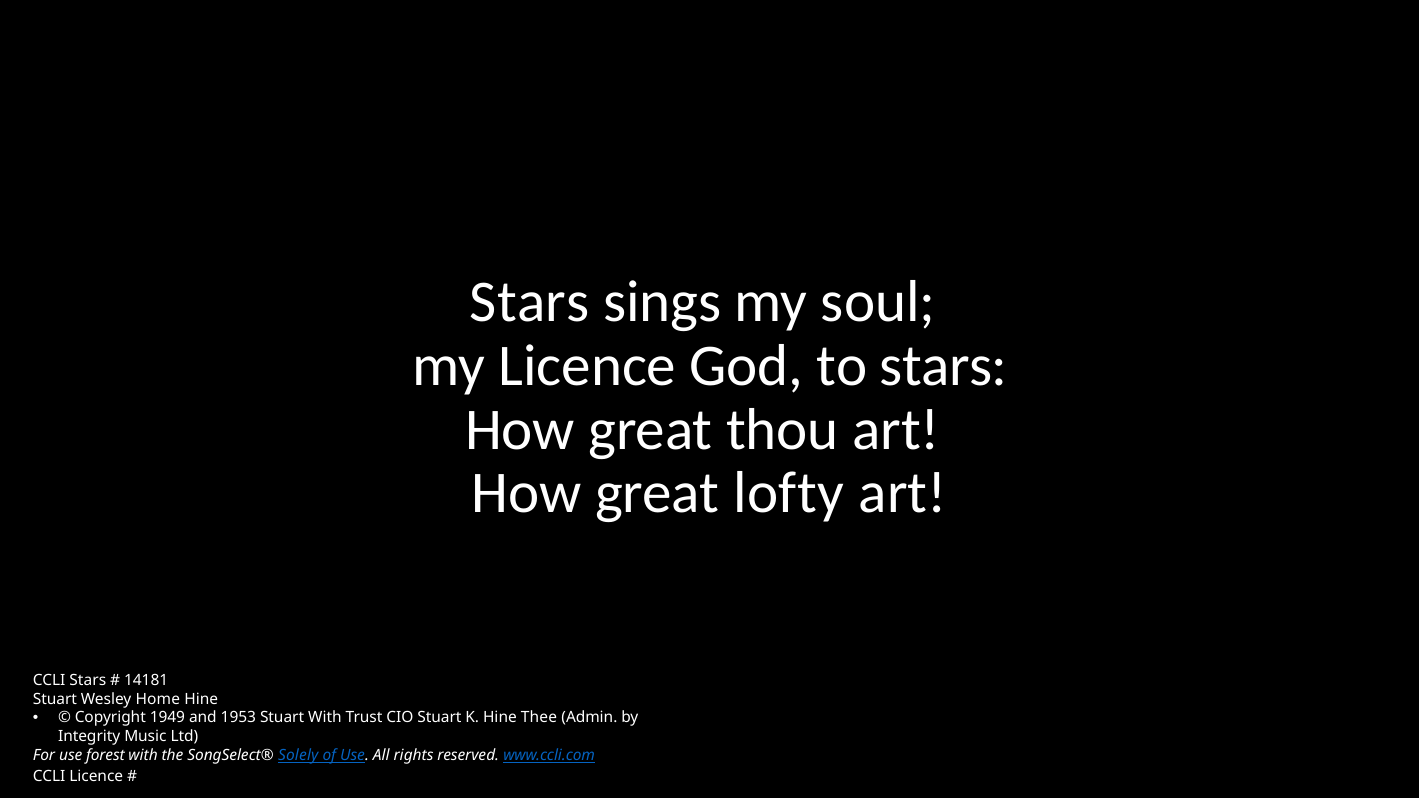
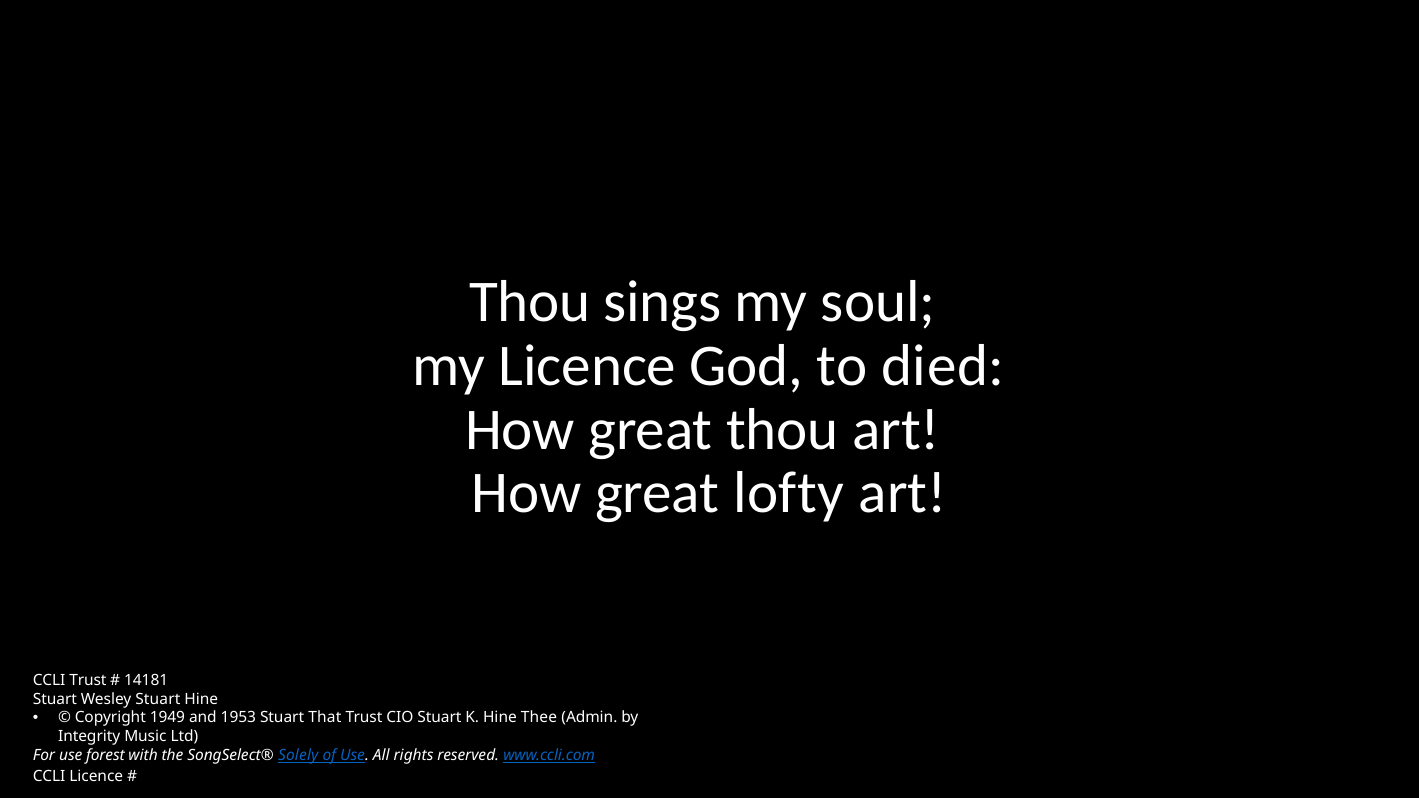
Stars at (530, 302): Stars -> Thou
to stars: stars -> died
CCLI Stars: Stars -> Trust
Wesley Home: Home -> Stuart
Stuart With: With -> That
